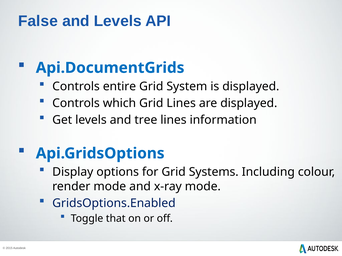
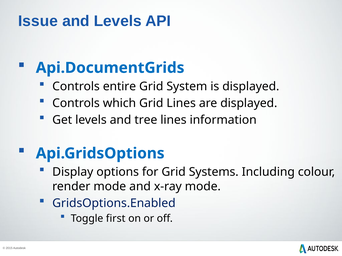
False: False -> Issue
that: that -> first
